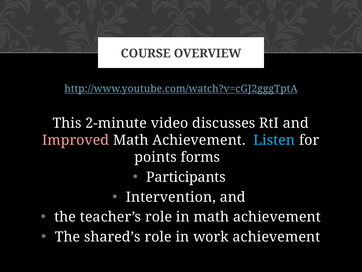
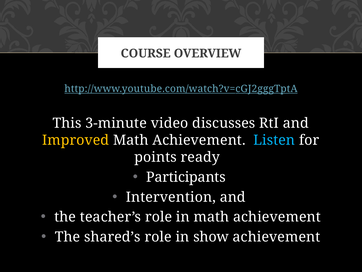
2-minute: 2-minute -> 3-minute
Improved colour: pink -> yellow
forms: forms -> ready
work: work -> show
